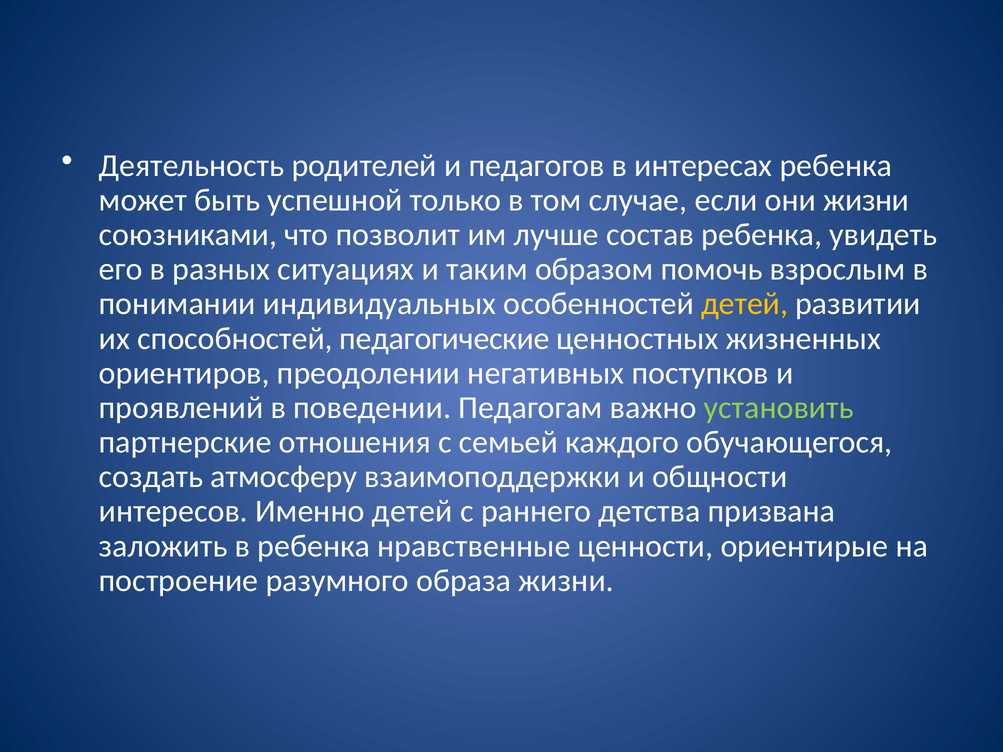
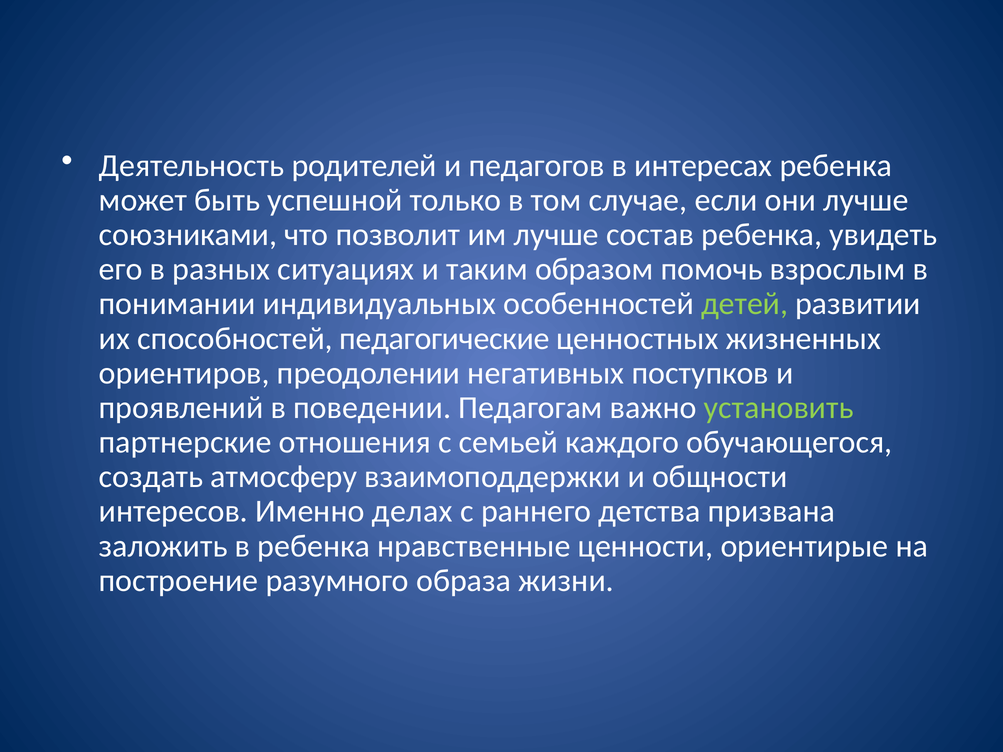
они жизни: жизни -> лучше
детей at (745, 304) colour: yellow -> light green
Именно детей: детей -> делах
